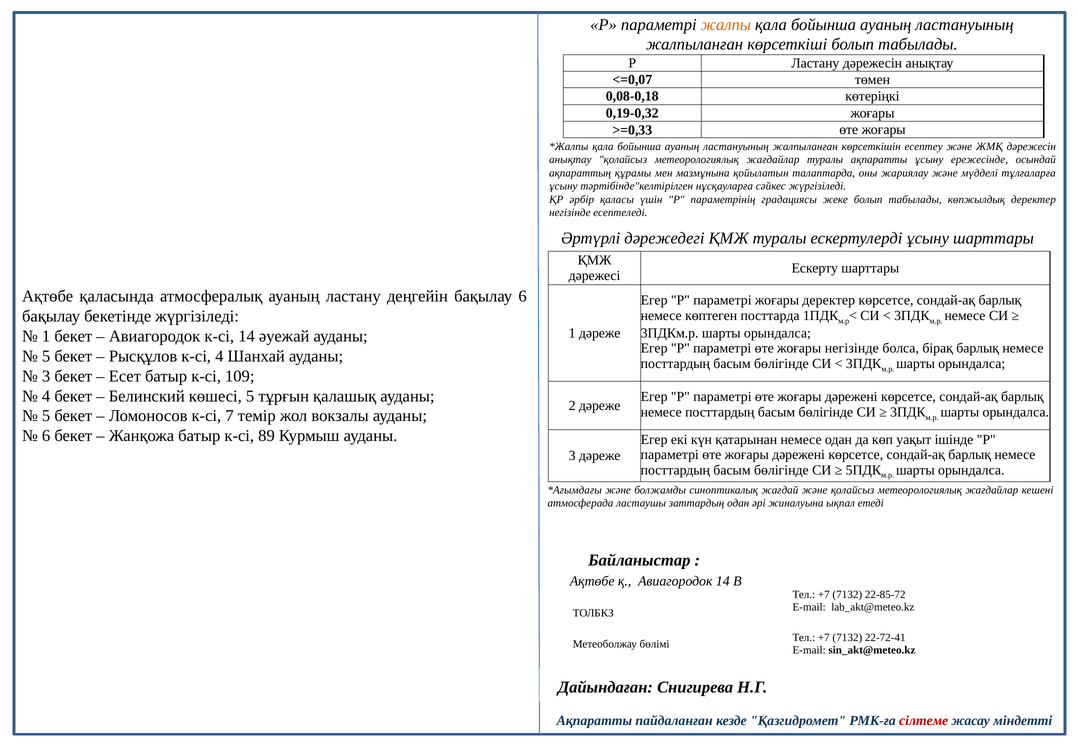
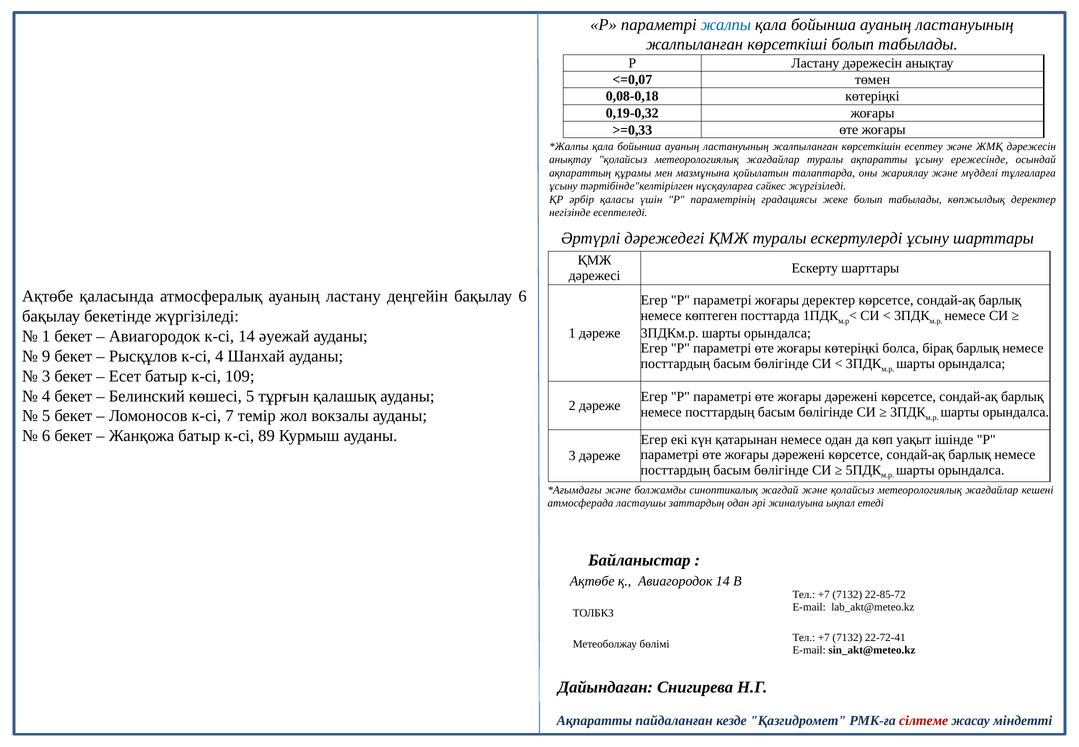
жалпы colour: orange -> blue
жоғары негізінде: негізінде -> көтеріңкі
5 at (46, 356): 5 -> 9
